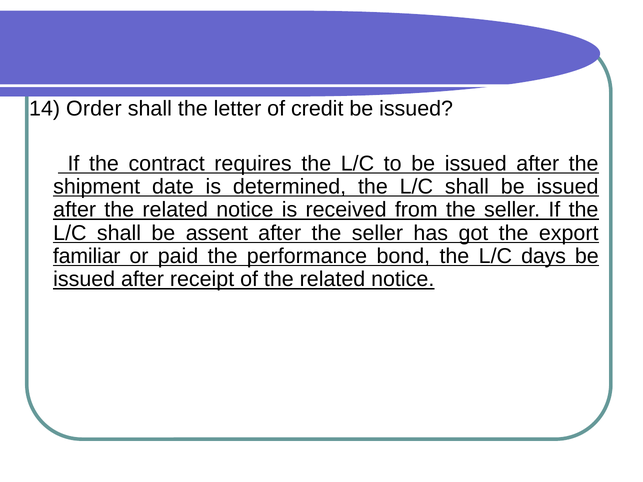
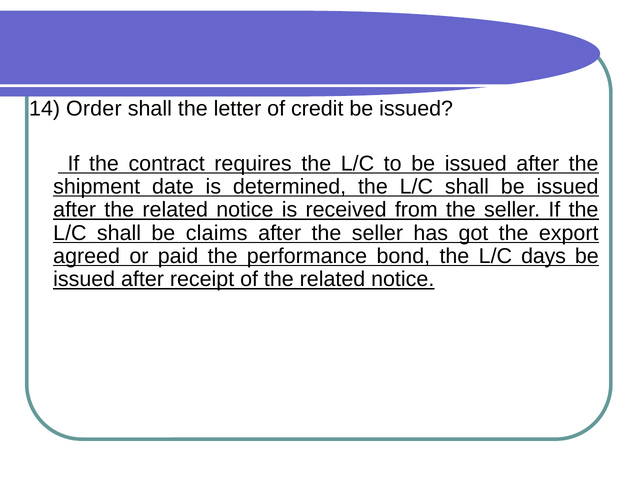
assent: assent -> claims
familiar: familiar -> agreed
